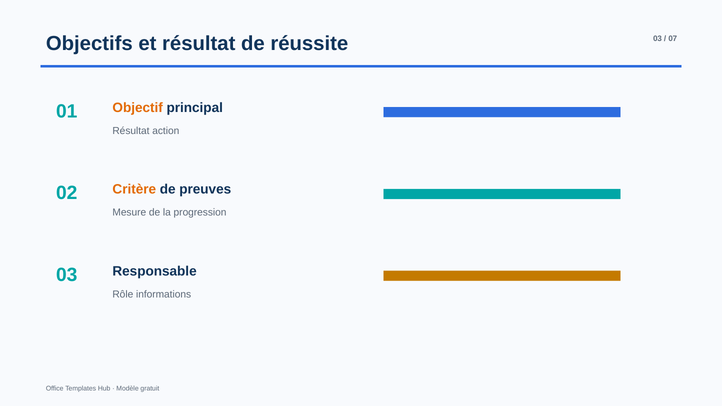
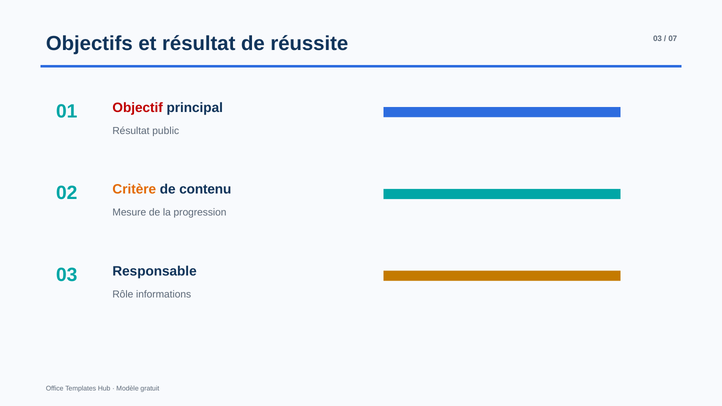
Objectif colour: orange -> red
action: action -> public
preuves: preuves -> contenu
